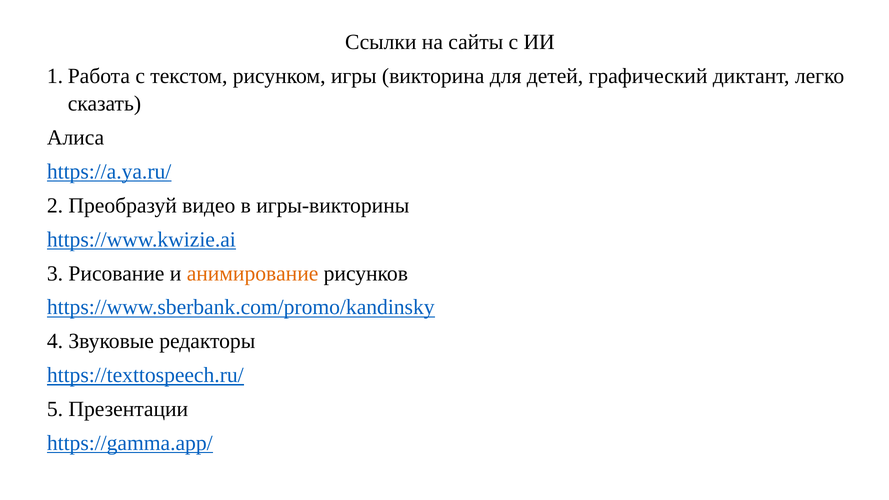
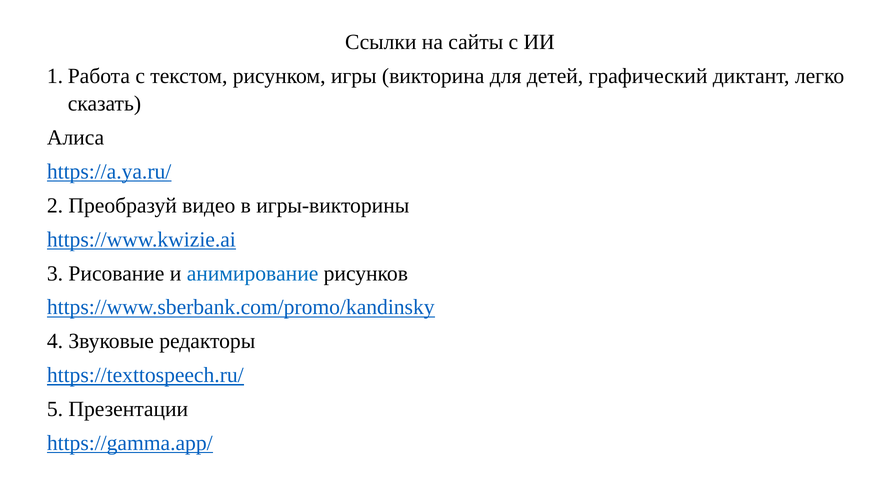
анимирование colour: orange -> blue
